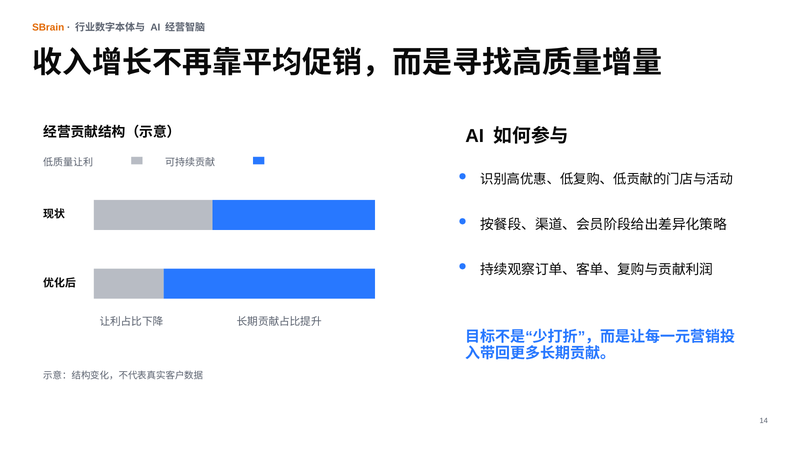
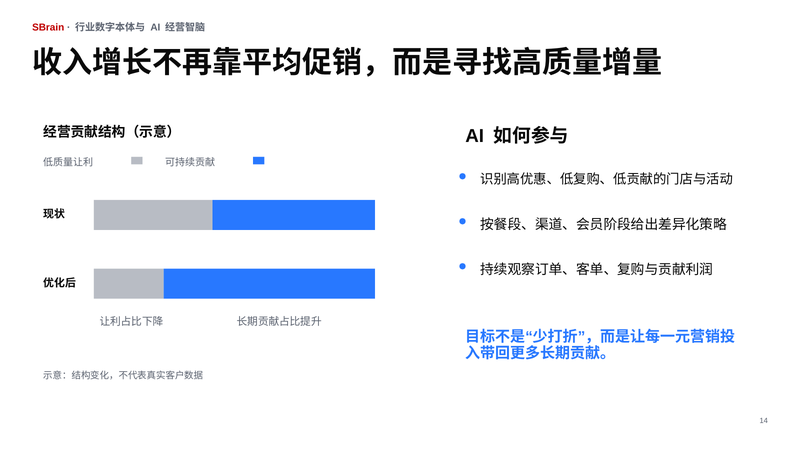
SBrain colour: orange -> red
